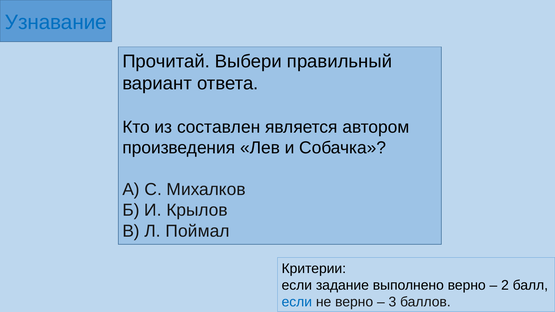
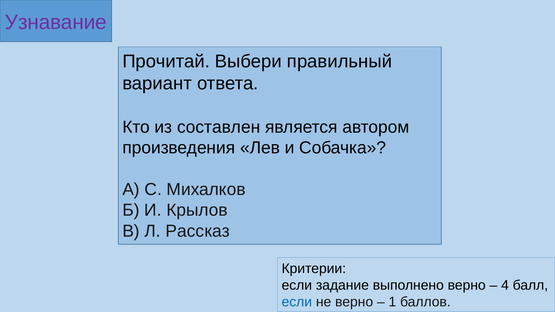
Узнавание colour: blue -> purple
Поймал: Поймал -> Рассказ
2: 2 -> 4
3: 3 -> 1
